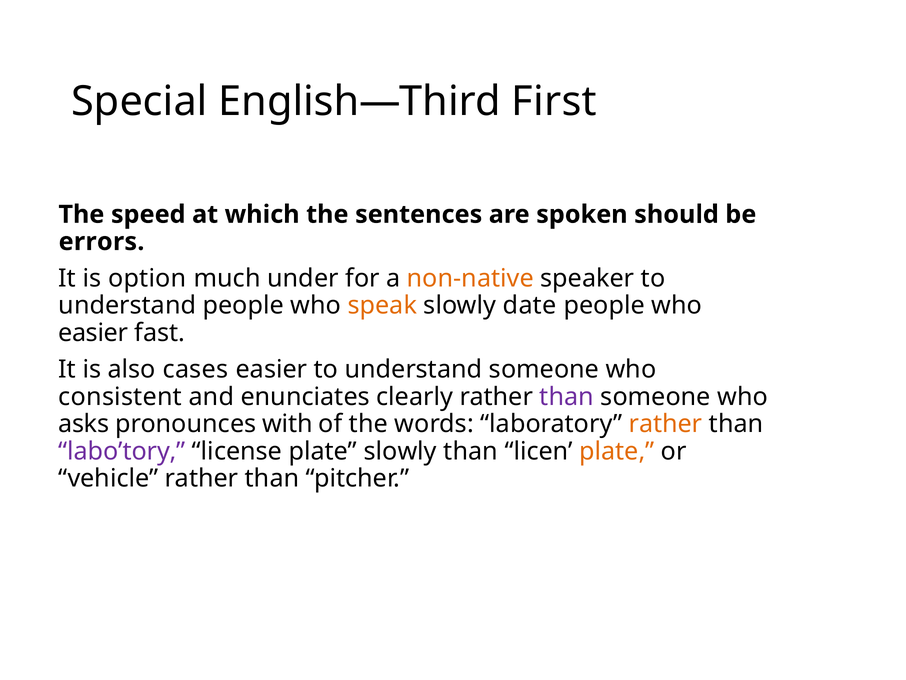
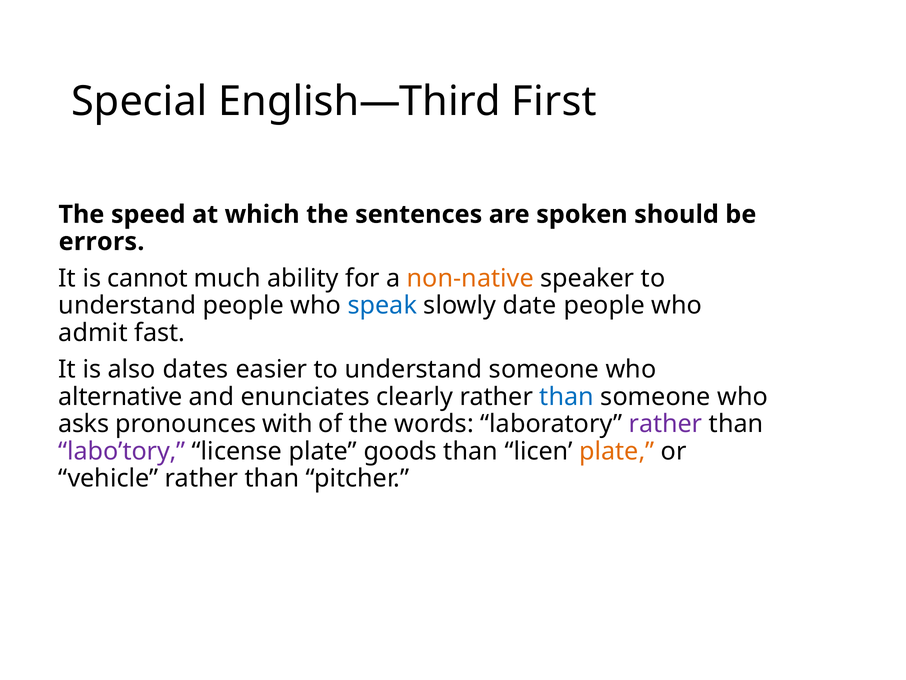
option: option -> cannot
under: under -> ability
speak colour: orange -> blue
easier at (93, 333): easier -> admit
cases: cases -> dates
consistent: consistent -> alternative
than at (567, 397) colour: purple -> blue
rather at (666, 424) colour: orange -> purple
plate slowly: slowly -> goods
